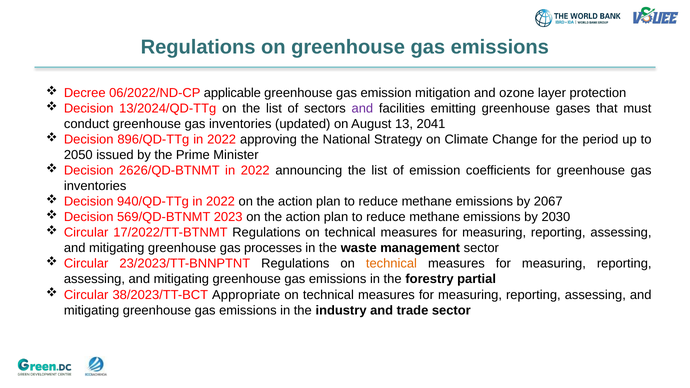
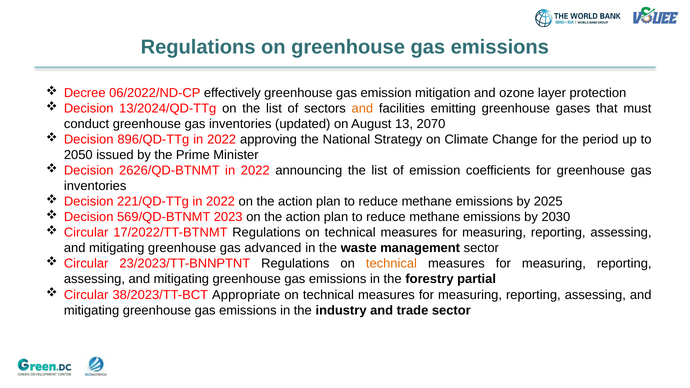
applicable: applicable -> effectively
and at (362, 109) colour: purple -> orange
2041: 2041 -> 2070
940/QD-TTg: 940/QD-TTg -> 221/QD-TTg
2067: 2067 -> 2025
processes: processes -> advanced
